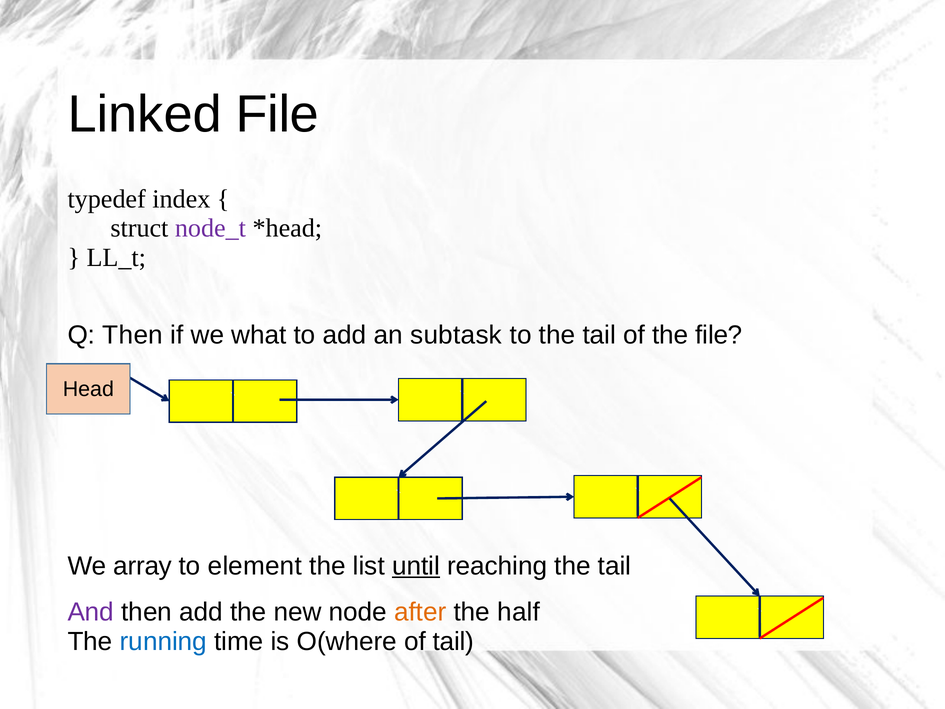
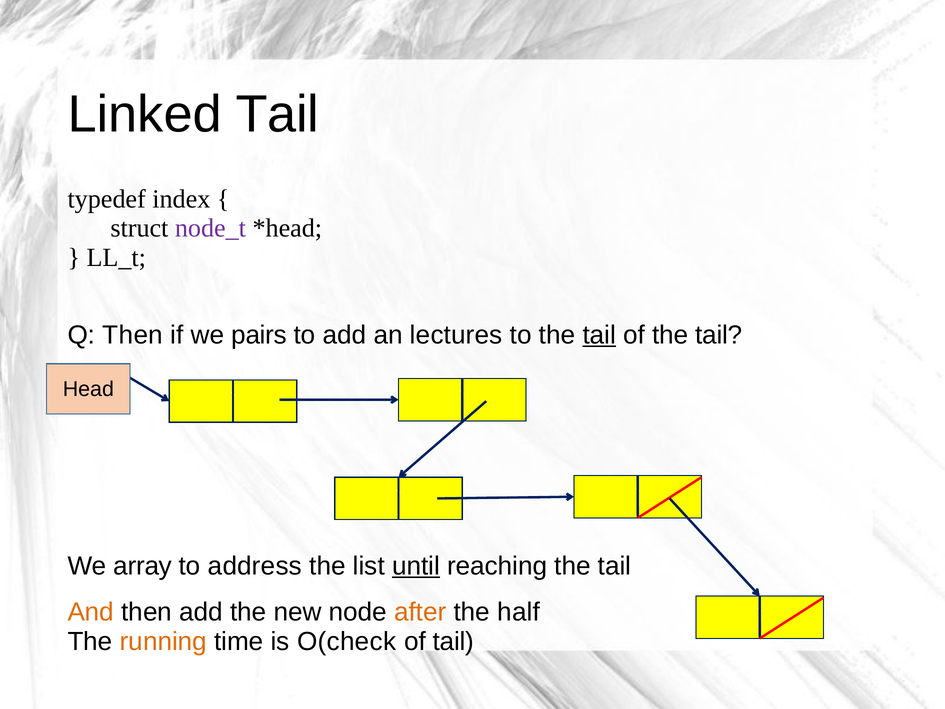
Linked File: File -> Tail
what: what -> pairs
subtask: subtask -> lectures
tail at (599, 335) underline: none -> present
of the file: file -> tail
element: element -> address
And colour: purple -> orange
running colour: blue -> orange
O(where: O(where -> O(check
